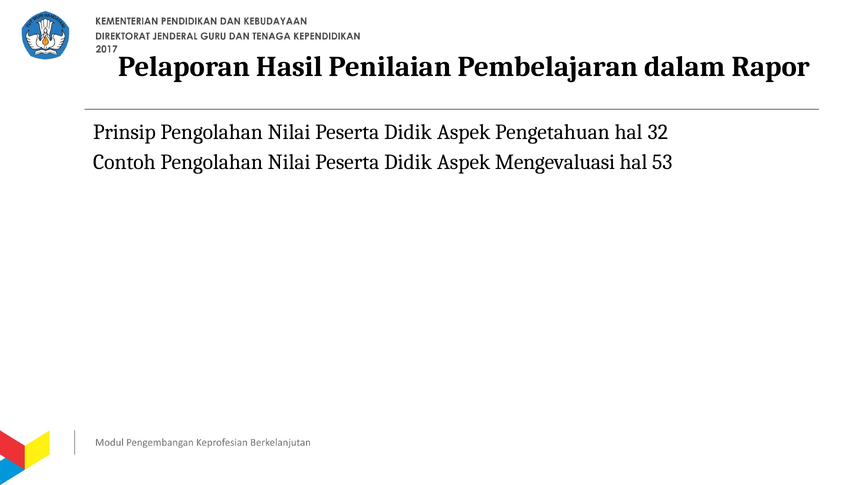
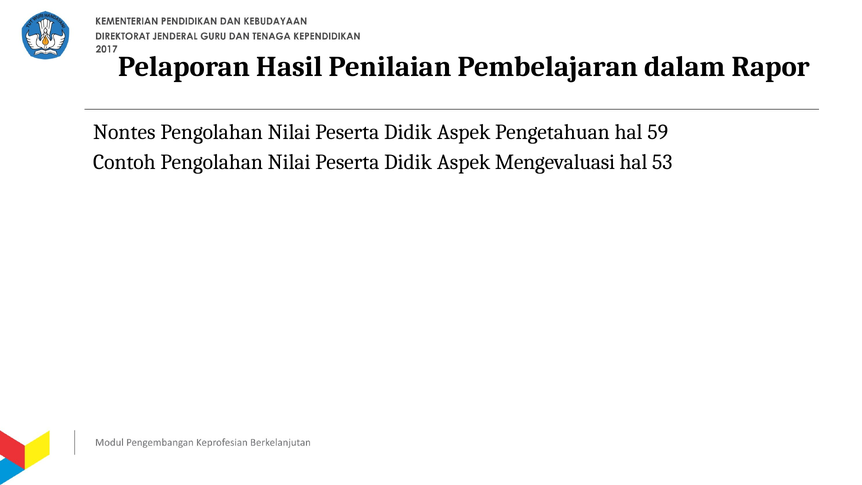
Prinsip: Prinsip -> Nontes
32: 32 -> 59
